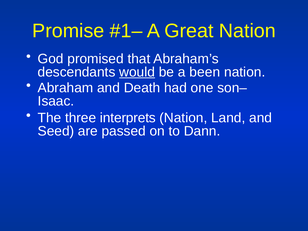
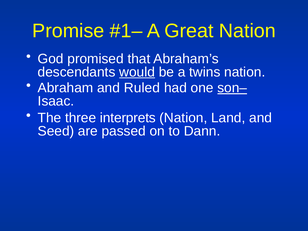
been: been -> twins
Death: Death -> Ruled
son– underline: none -> present
